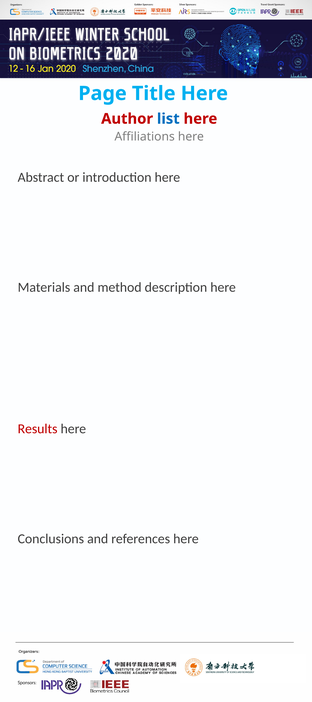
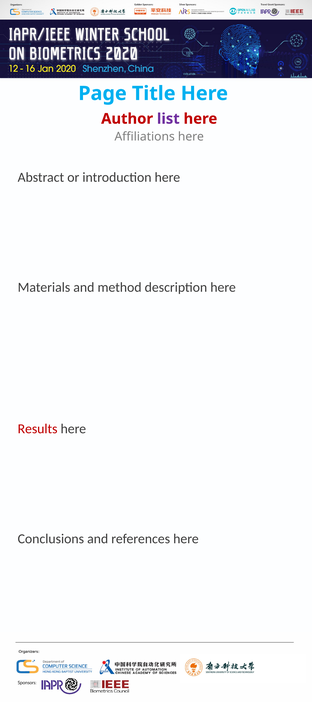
list colour: blue -> purple
